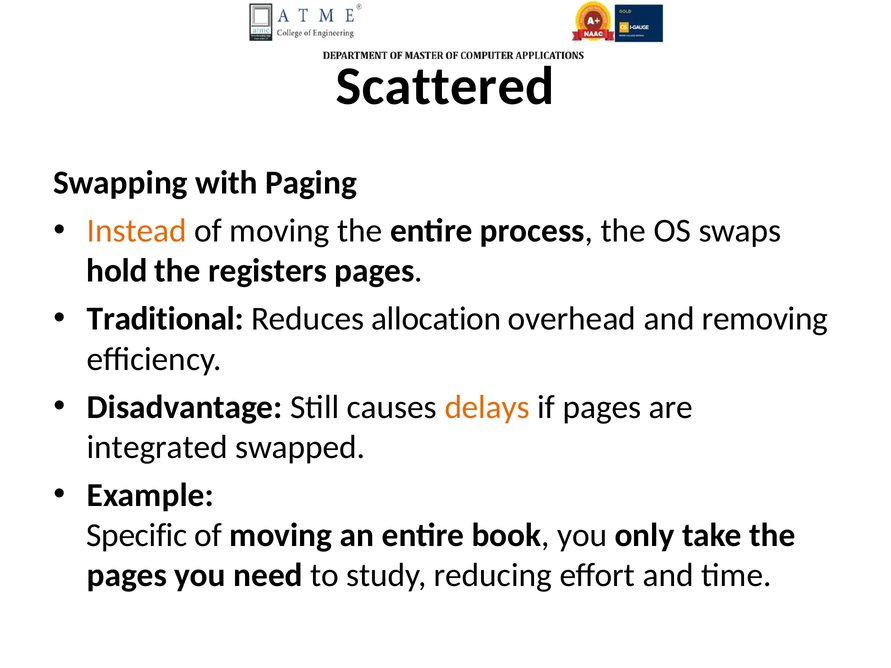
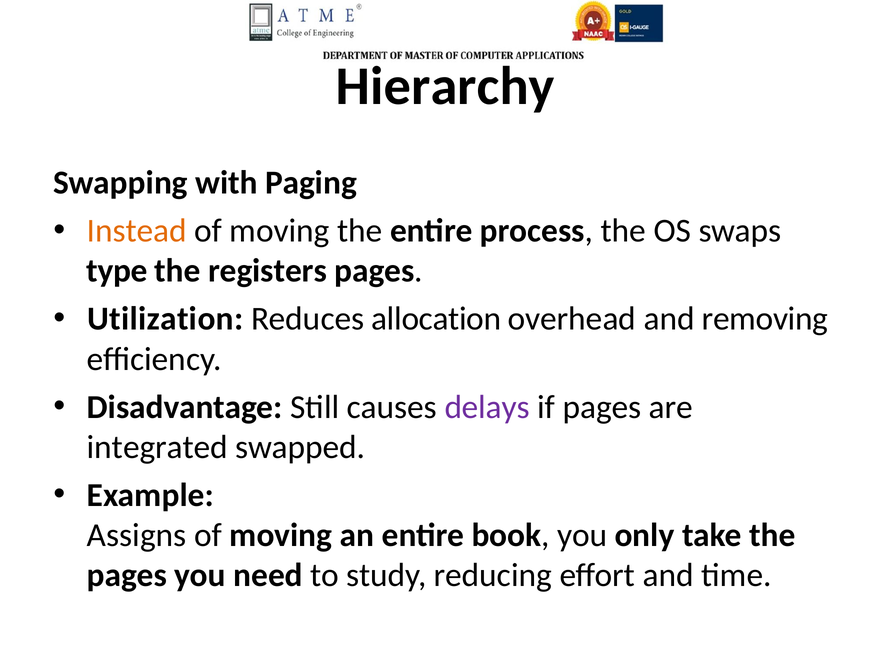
Scattered: Scattered -> Hierarchy
hold: hold -> type
Traditional: Traditional -> Utilization
delays colour: orange -> purple
Specific: Specific -> Assigns
